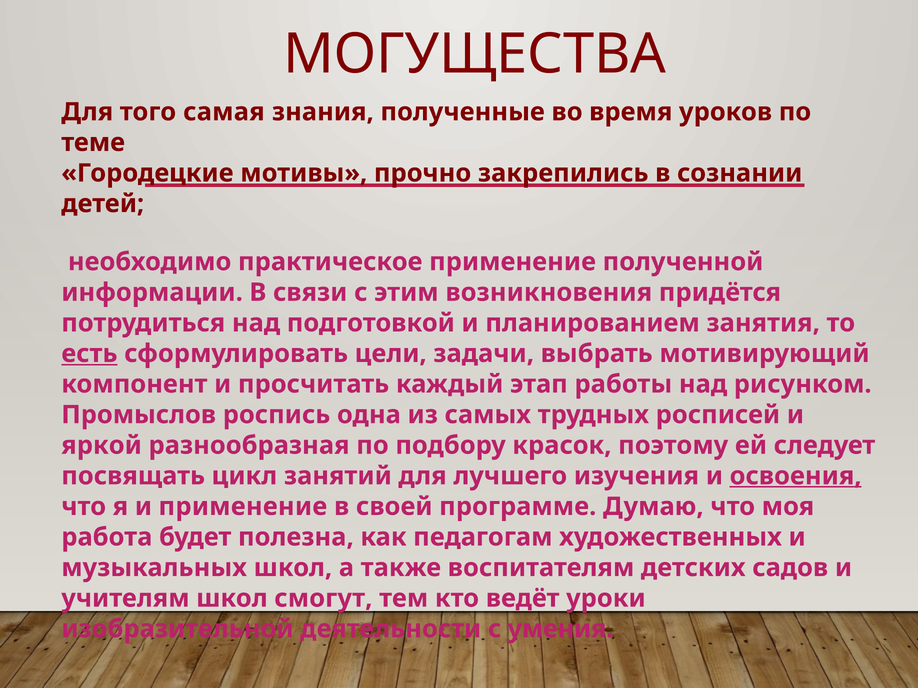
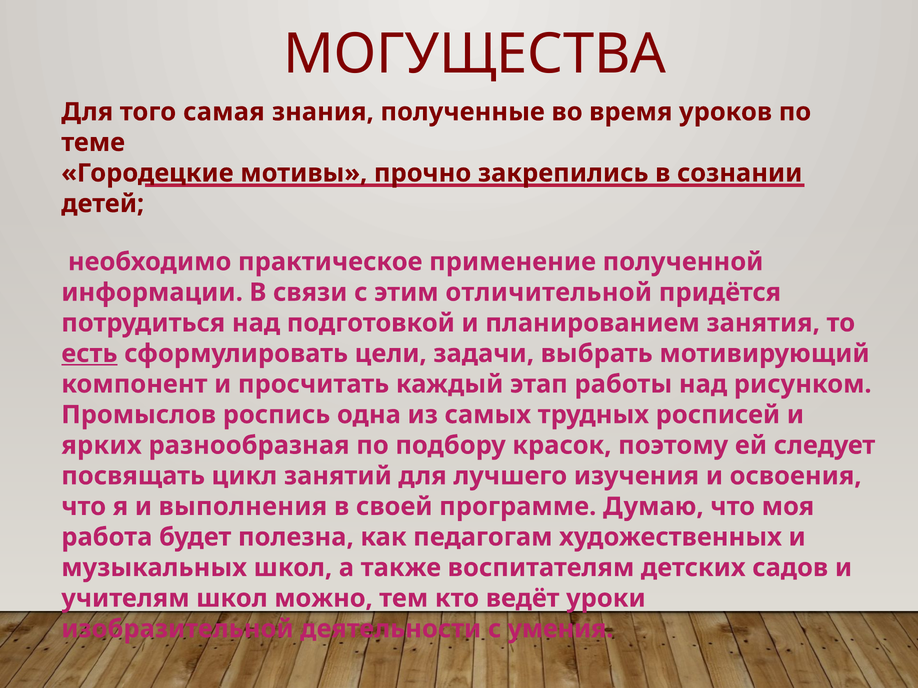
возникновения: возникновения -> отличительной
яркой: яркой -> ярких
освоения underline: present -> none
и применение: применение -> выполнения
смогут: смогут -> можно
